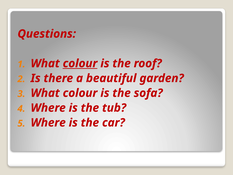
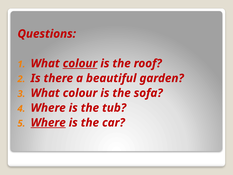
Where at (48, 122) underline: none -> present
